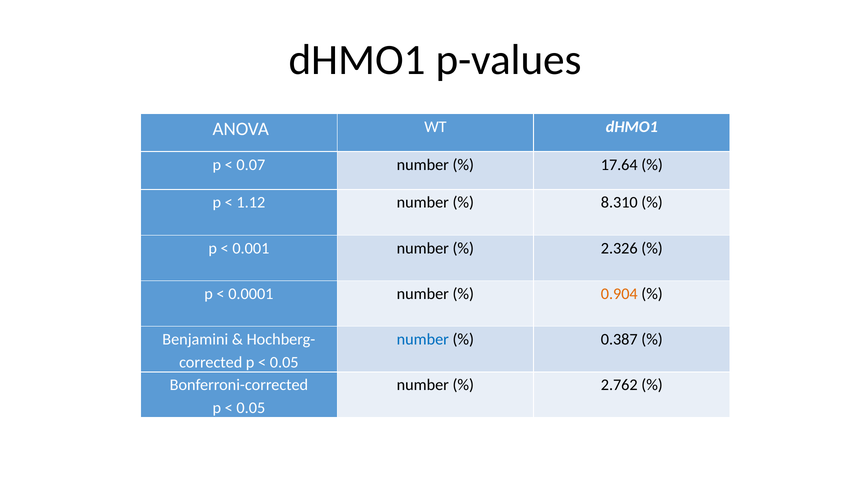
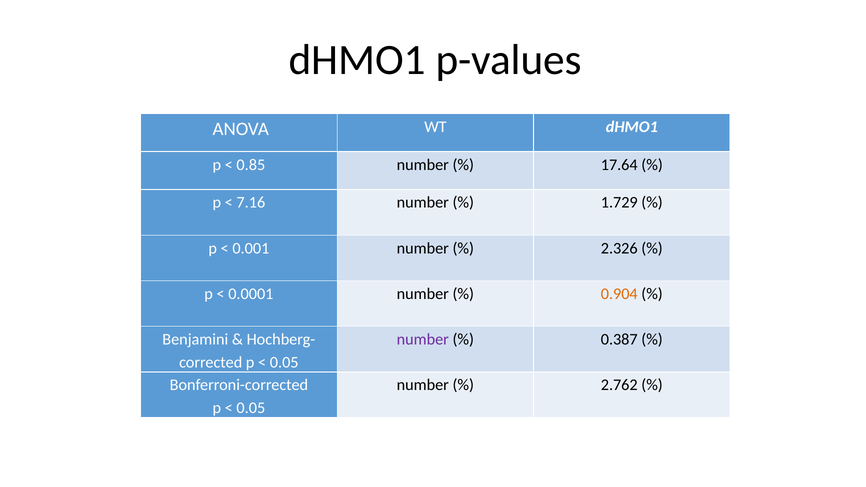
0.07: 0.07 -> 0.85
1.12: 1.12 -> 7.16
8.310: 8.310 -> 1.729
number at (423, 339) colour: blue -> purple
